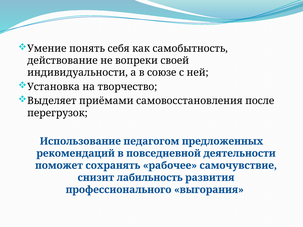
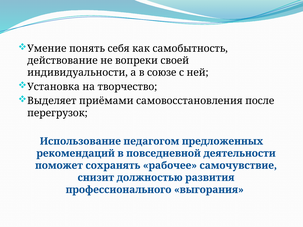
лабильность: лабильность -> должностью
